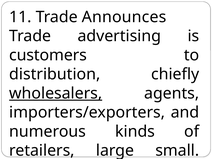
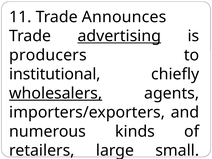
advertising underline: none -> present
customers: customers -> producers
distribution: distribution -> institutional
